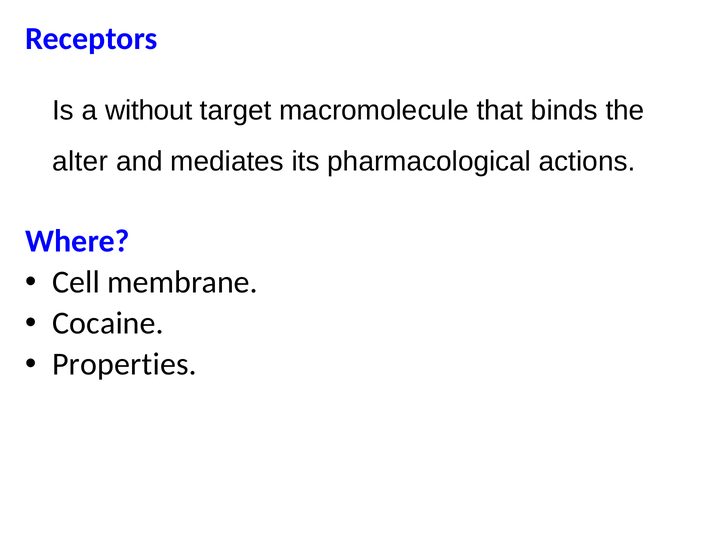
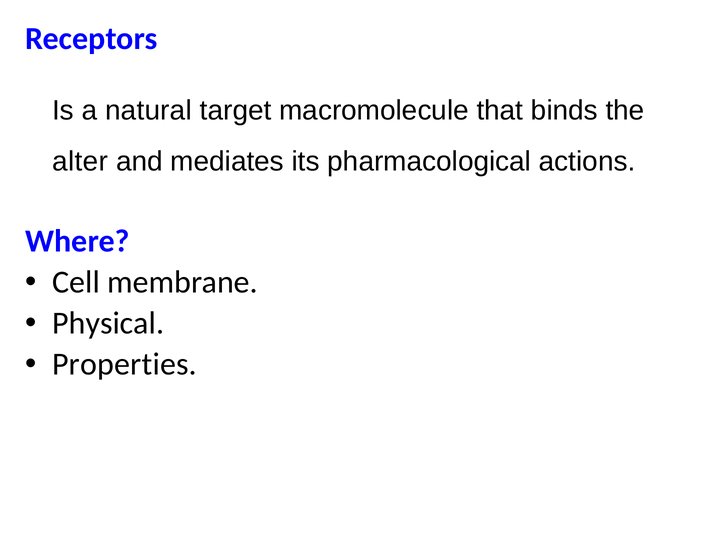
without: without -> natural
Cocaine: Cocaine -> Physical
